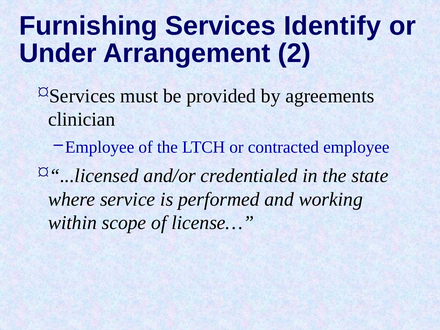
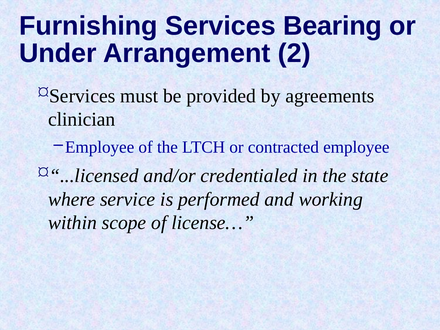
Identify: Identify -> Bearing
